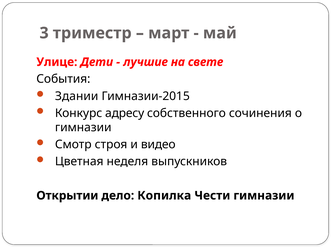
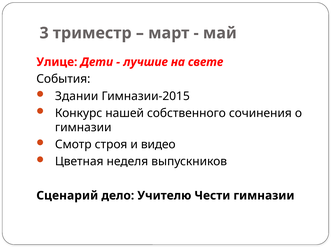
адресу: адресу -> нашей
Открытии: Открытии -> Сценарий
Копилка: Копилка -> Учителю
